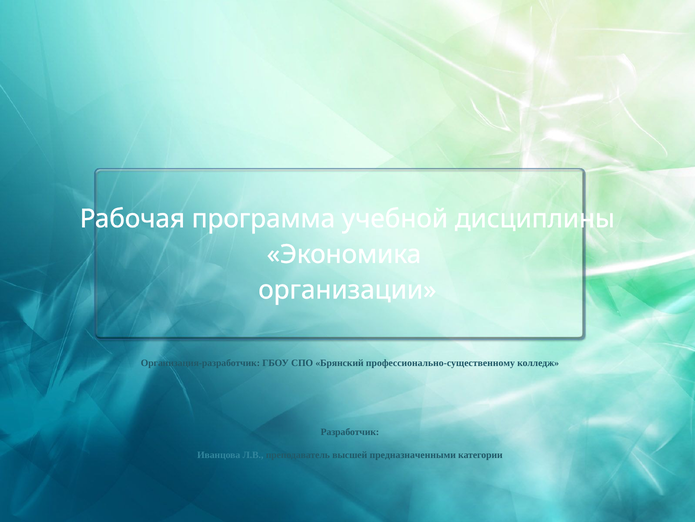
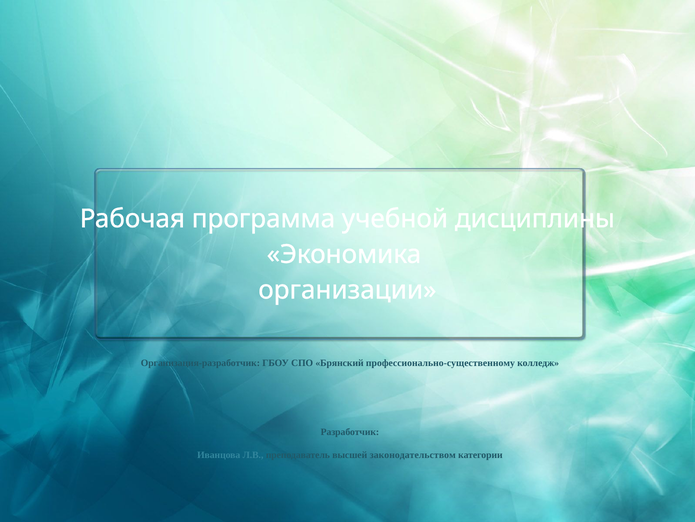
предназначенными: предназначенными -> законодательством
